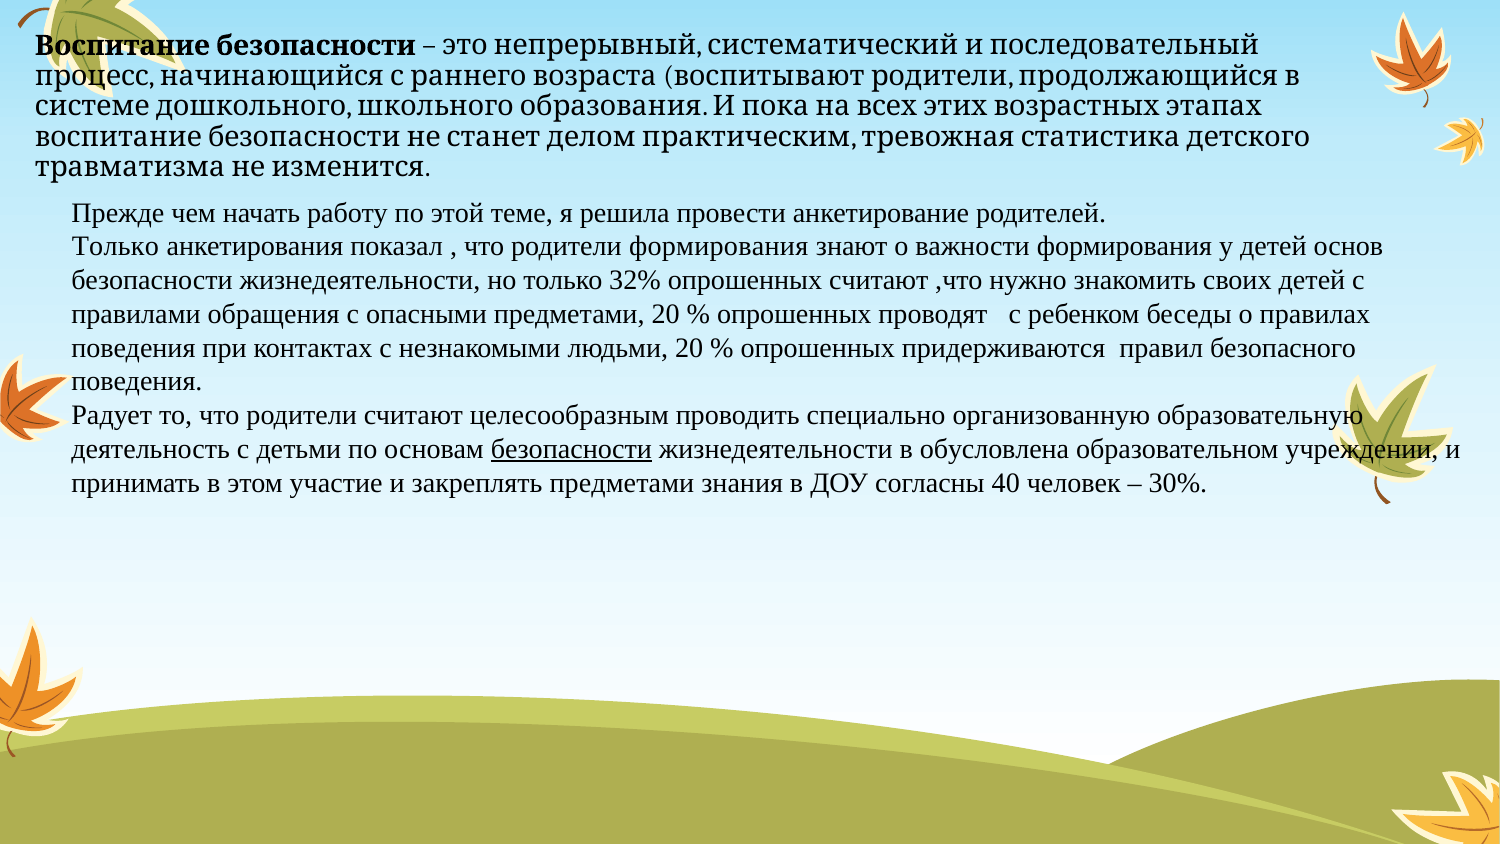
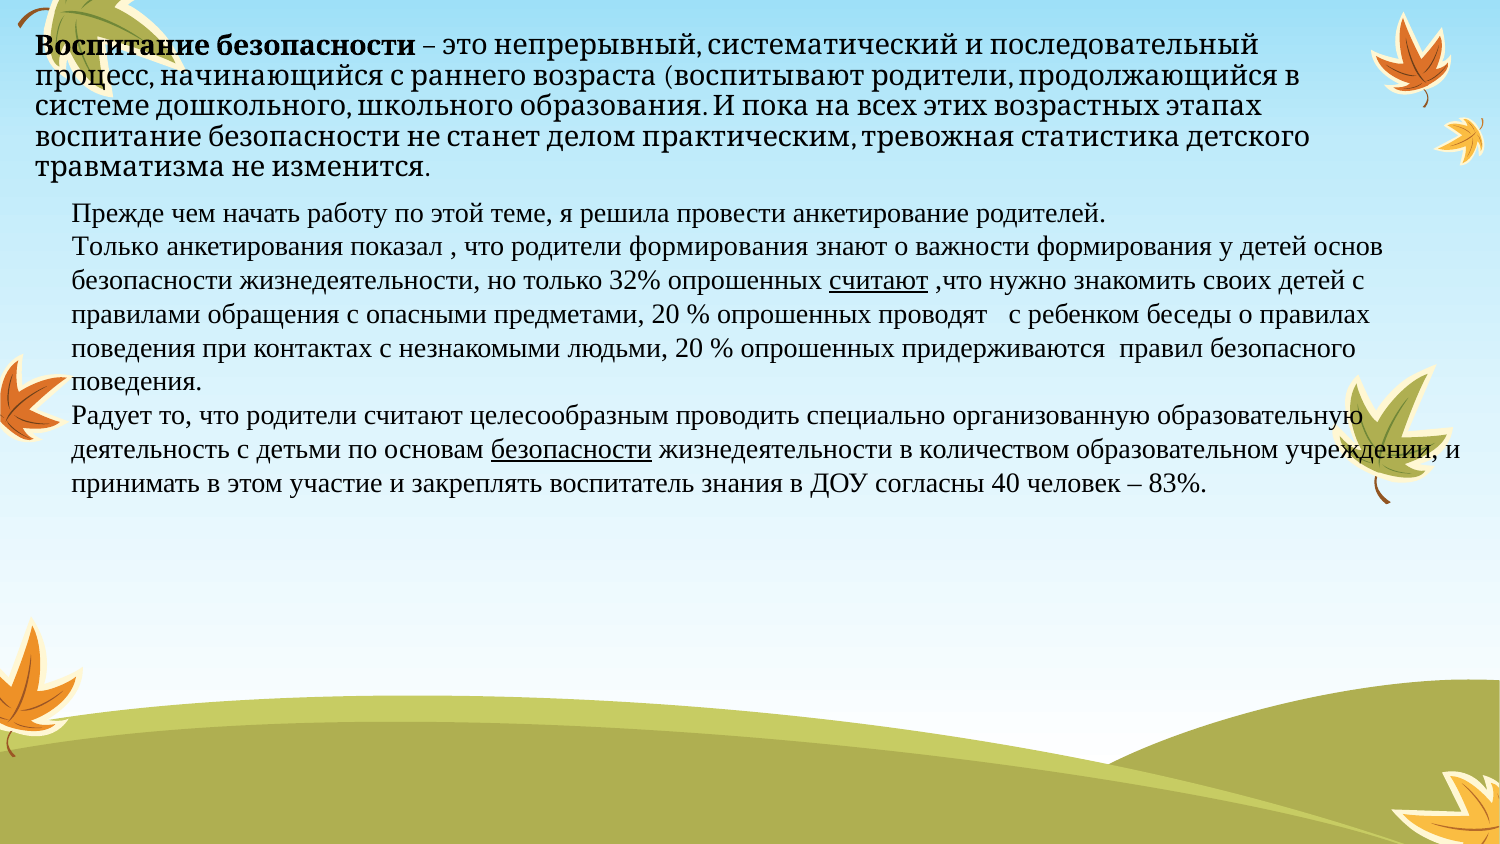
считают at (879, 280) underline: none -> present
обусловлена: обусловлена -> количеством
закреплять предметами: предметами -> воспитатель
30%: 30% -> 83%
